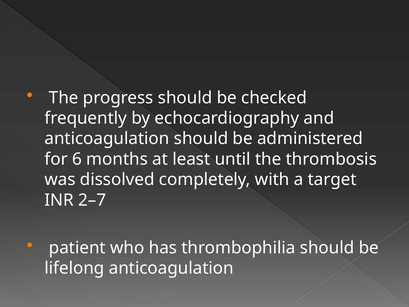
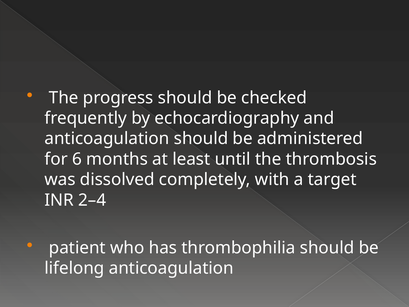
2–7: 2–7 -> 2–4
